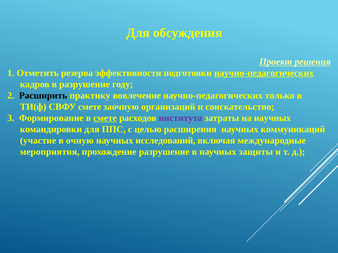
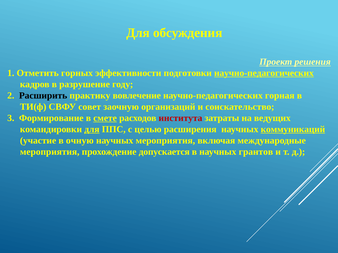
резерва: резерва -> горных
только: только -> горная
СВФУ смете: смете -> совет
института colour: purple -> red
на научных: научных -> ведущих
для at (92, 130) underline: none -> present
коммуникаций underline: none -> present
научных исследований: исследований -> мероприятия
прохождение разрушение: разрушение -> допускается
защиты: защиты -> грантов
